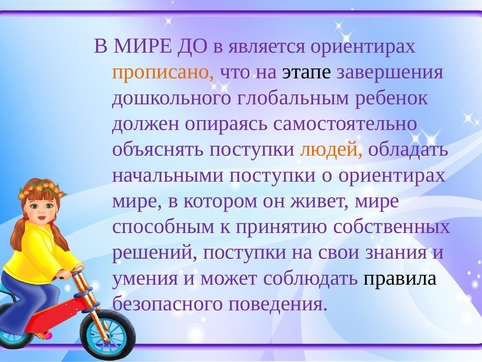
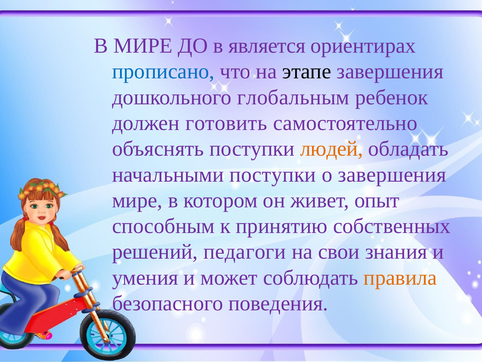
прописано colour: orange -> blue
опираясь: опираясь -> готовить
о ориентирах: ориентирах -> завершения
живет мире: мире -> опыт
решений поступки: поступки -> педагоги
правила colour: black -> orange
